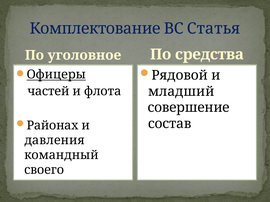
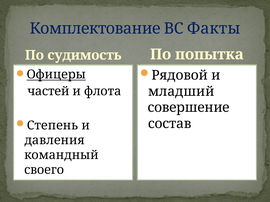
Статья: Статья -> Факты
средства: средства -> попытка
уголовное: уголовное -> судимость
Районах: Районах -> Степень
